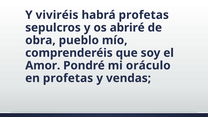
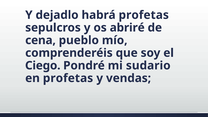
viviréis: viviréis -> dejadlo
obra: obra -> cena
Amor: Amor -> Ciego
oráculo: oráculo -> sudario
